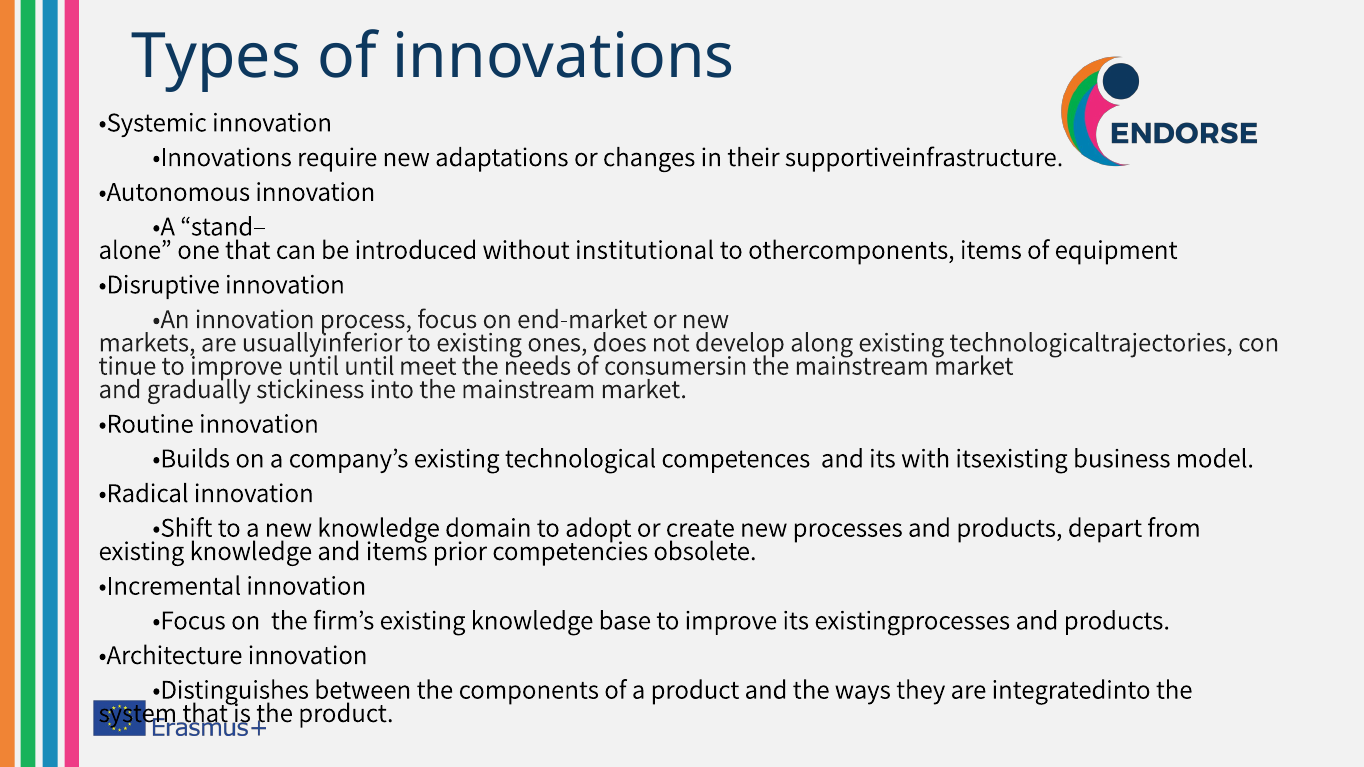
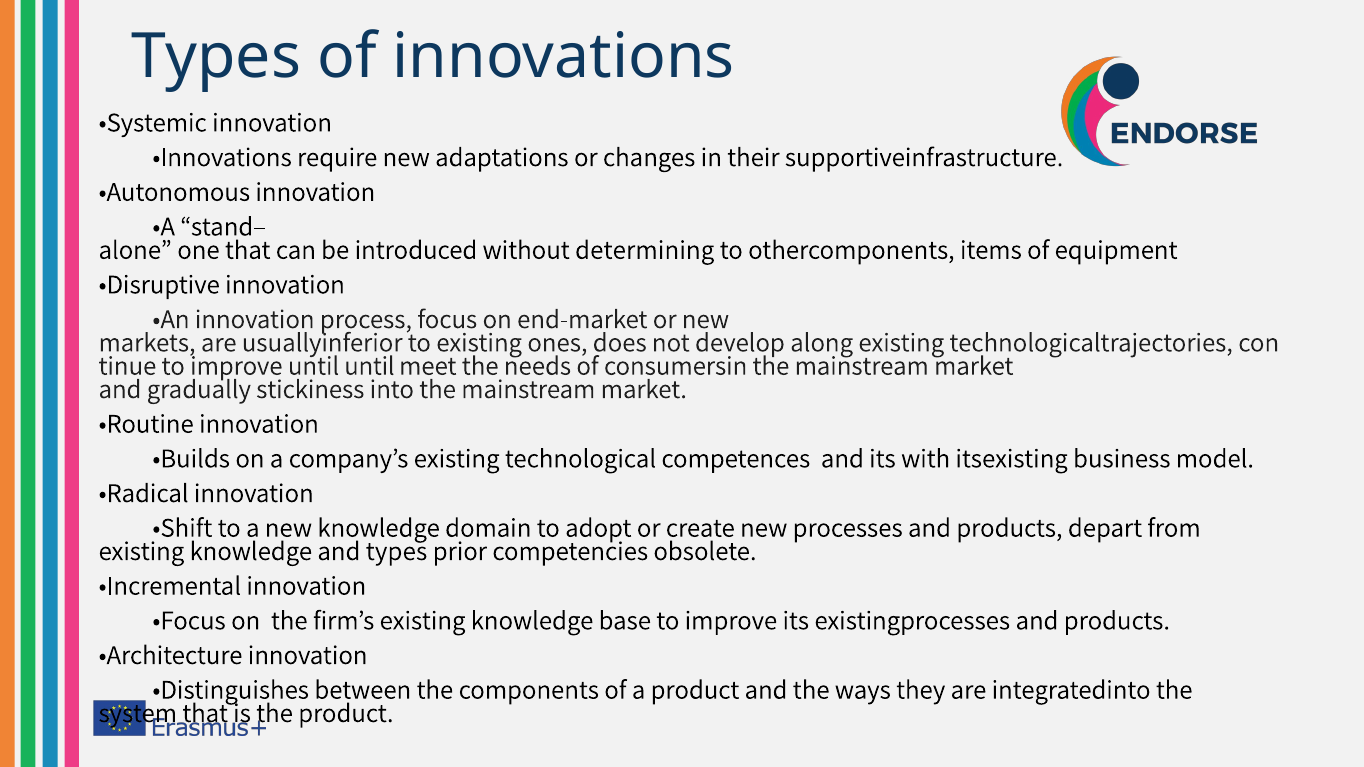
institutional: institutional -> determining
and items: items -> types
